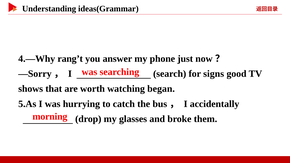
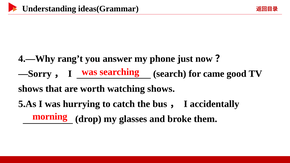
signs: signs -> came
watching began: began -> shows
